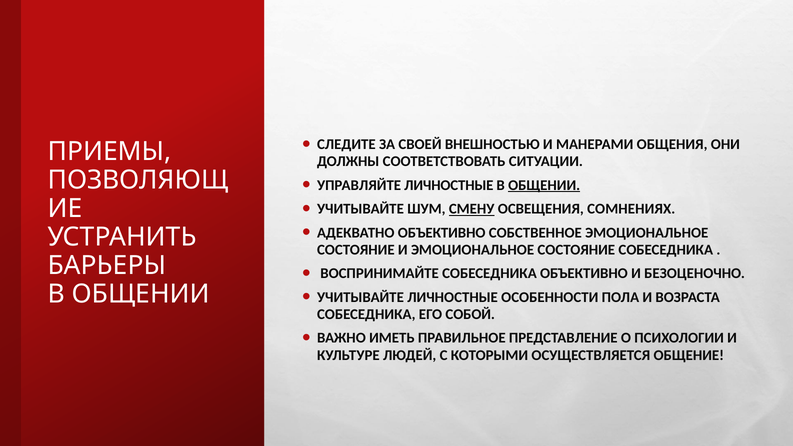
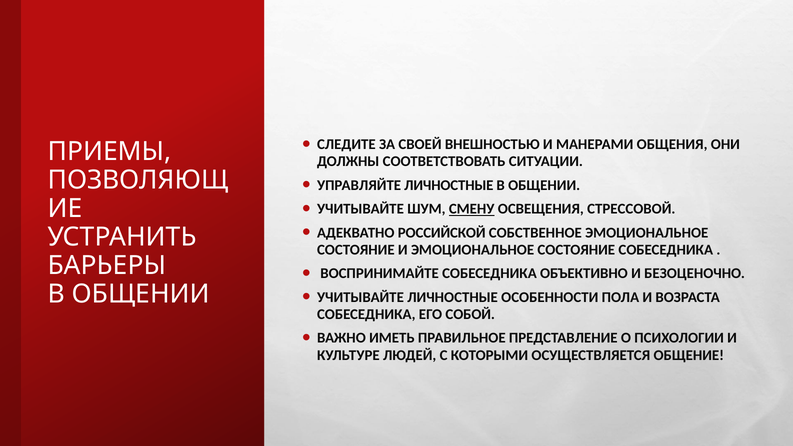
ОБЩЕНИИ at (544, 185) underline: present -> none
СОМНЕНИЯХ: СОМНЕНИЯХ -> СТРЕССОВОЙ
АДЕКВАТНО ОБЪЕКТИВНО: ОБЪЕКТИВНО -> РОССИЙСКОЙ
